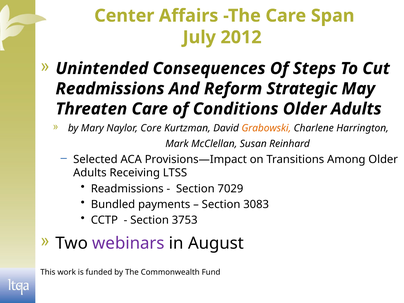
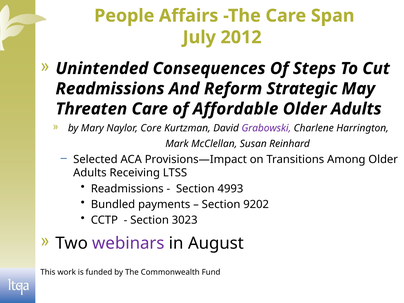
Center: Center -> People
Conditions: Conditions -> Affordable
Grabowski colour: orange -> purple
7029: 7029 -> 4993
3083: 3083 -> 9202
3753: 3753 -> 3023
